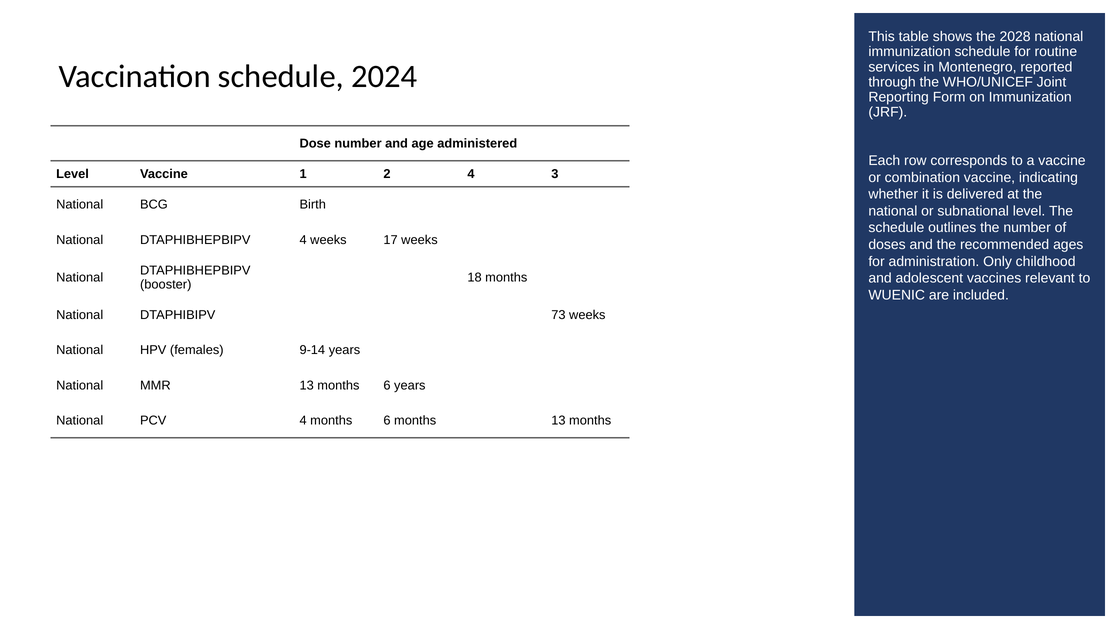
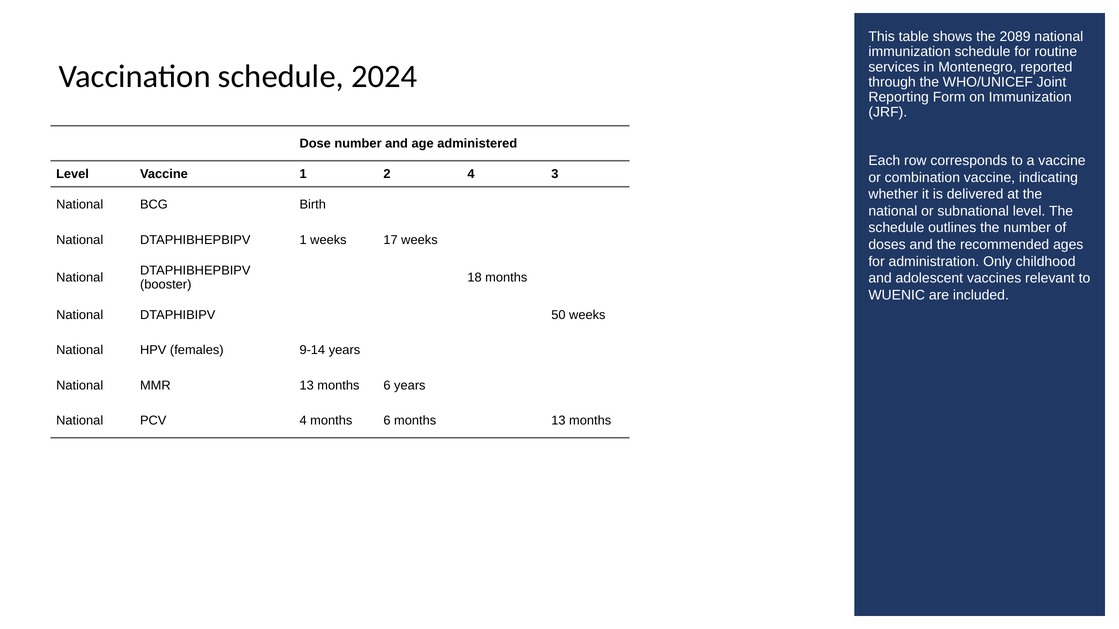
2028: 2028 -> 2089
DTAPHIBHEPBIPV 4: 4 -> 1
73: 73 -> 50
